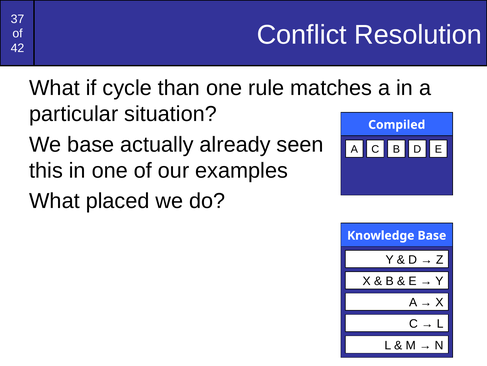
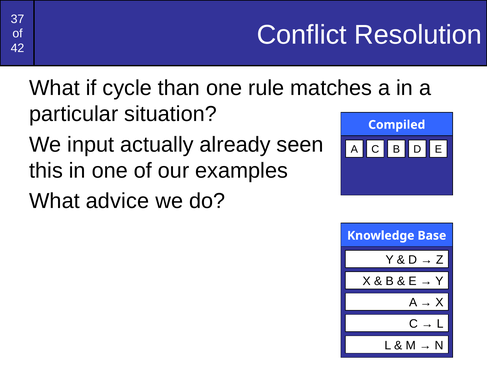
We base: base -> input
placed: placed -> advice
